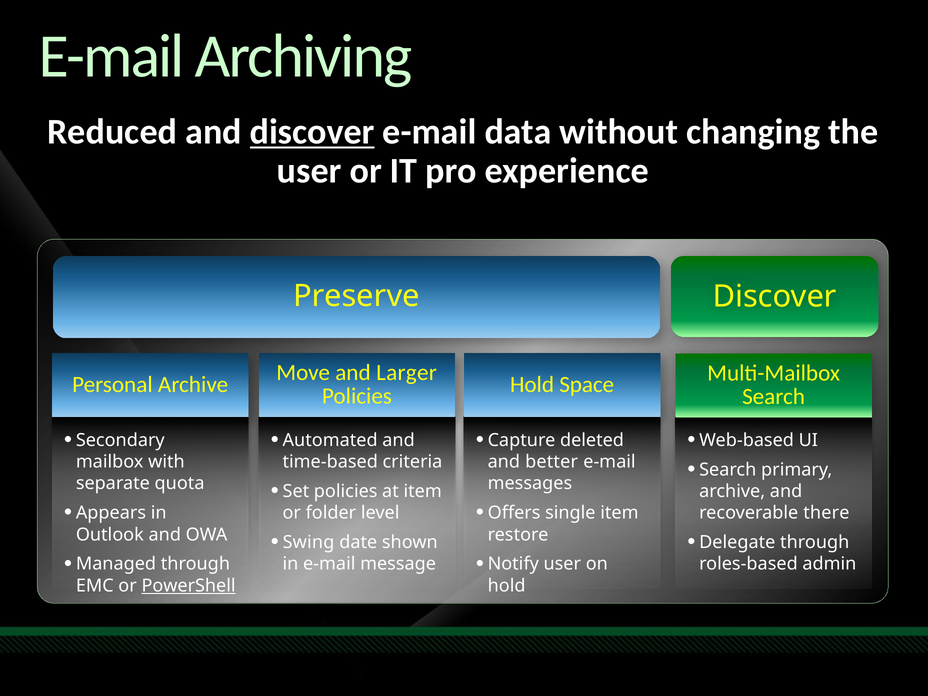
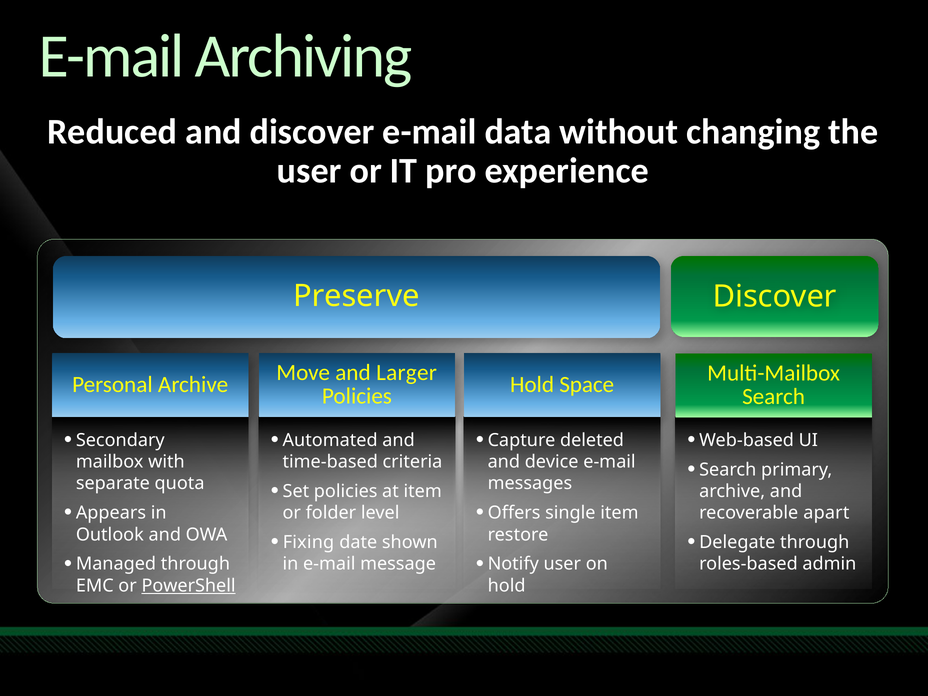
discover at (312, 132) underline: present -> none
better: better -> device
there: there -> apart
Swing: Swing -> Fixing
